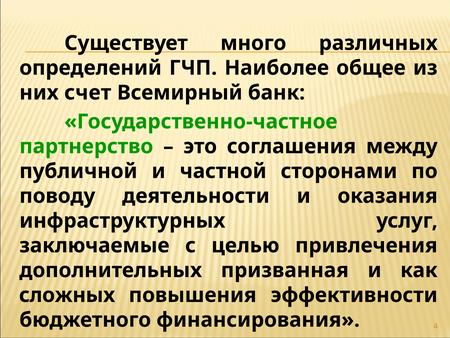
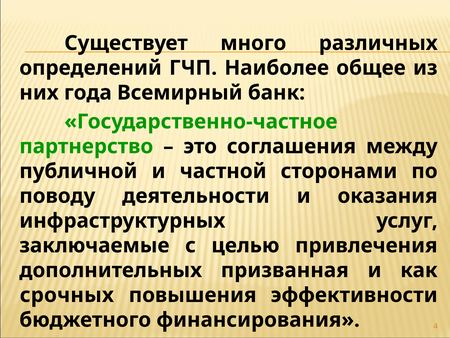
счет: счет -> года
сложных: сложных -> срочных
